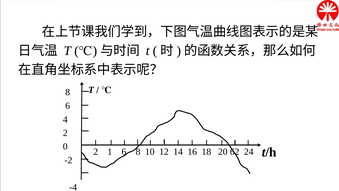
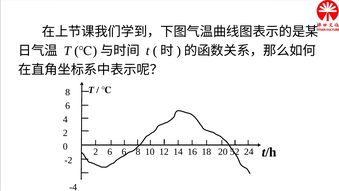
2 1: 1 -> 6
62: 62 -> 52
